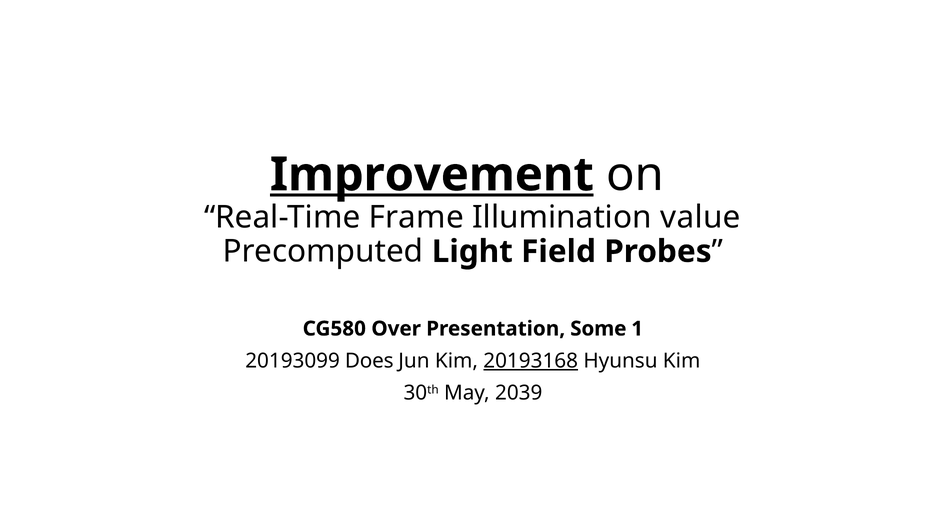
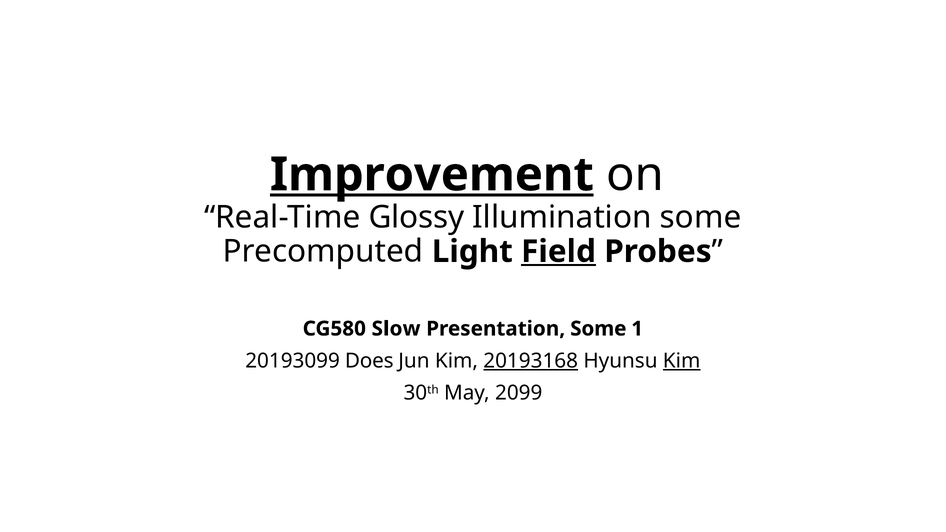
Frame: Frame -> Glossy
Illumination value: value -> some
Field underline: none -> present
Over: Over -> Slow
Kim at (682, 361) underline: none -> present
2039: 2039 -> 2099
